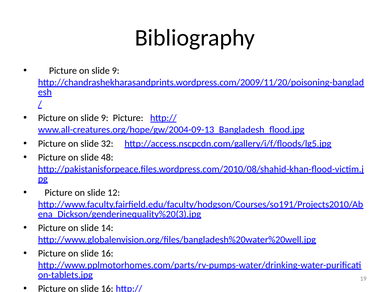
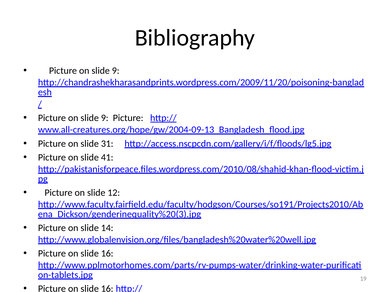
32: 32 -> 31
48: 48 -> 41
